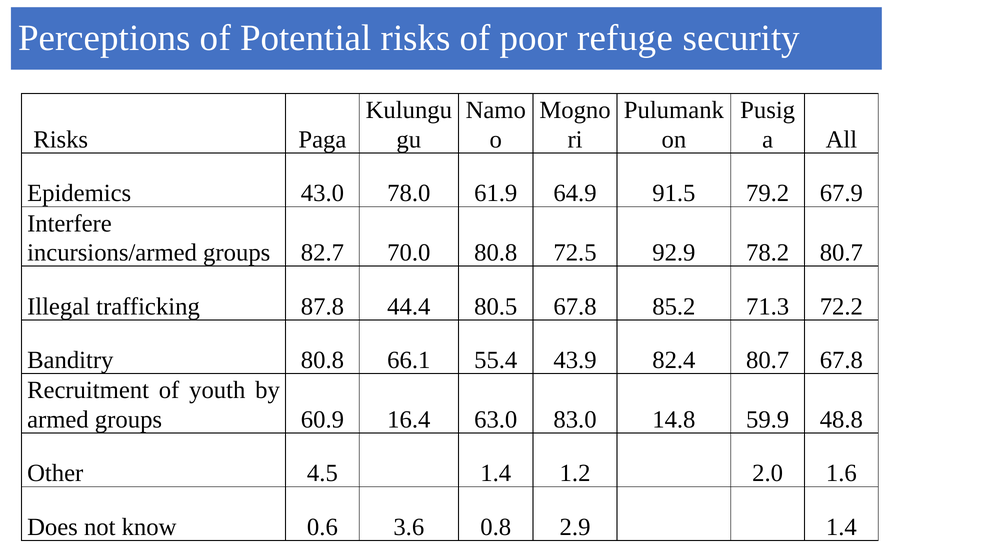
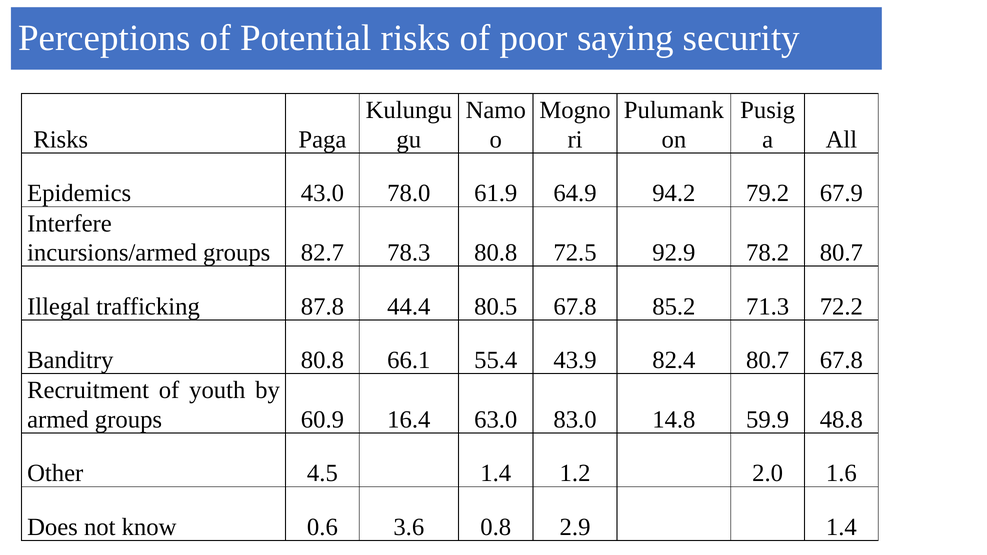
refuge: refuge -> saying
91.5: 91.5 -> 94.2
70.0: 70.0 -> 78.3
